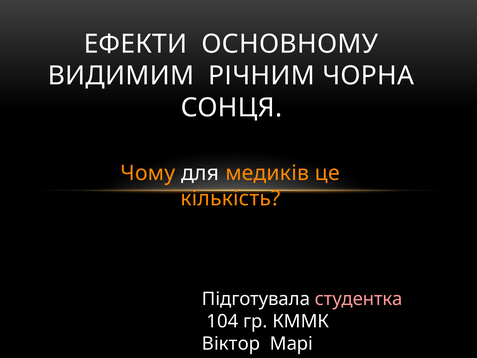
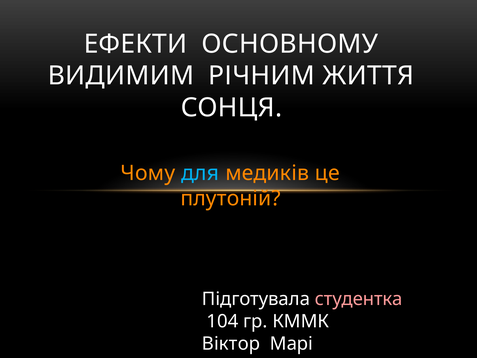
ЧОРНА: ЧОРНА -> ЖИТТЯ
для colour: white -> light blue
кількість: кількість -> плутоній
